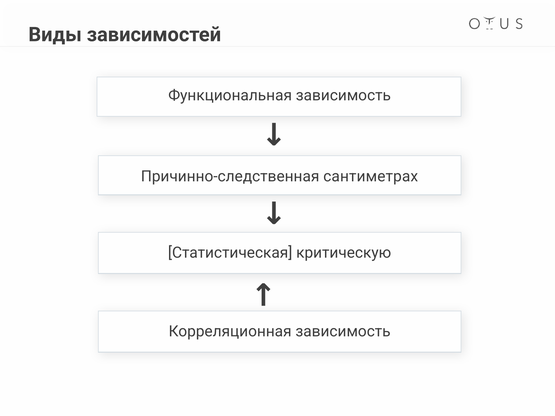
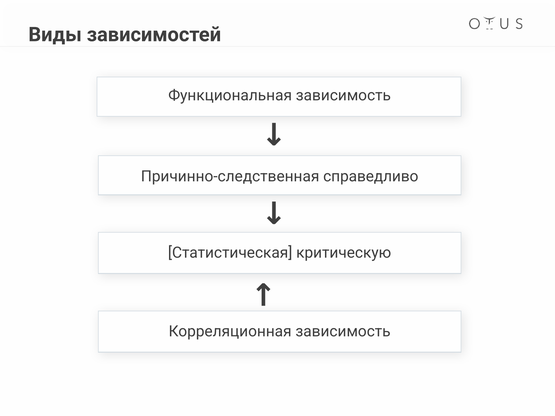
сантиметрах: сантиметрах -> справедливо
